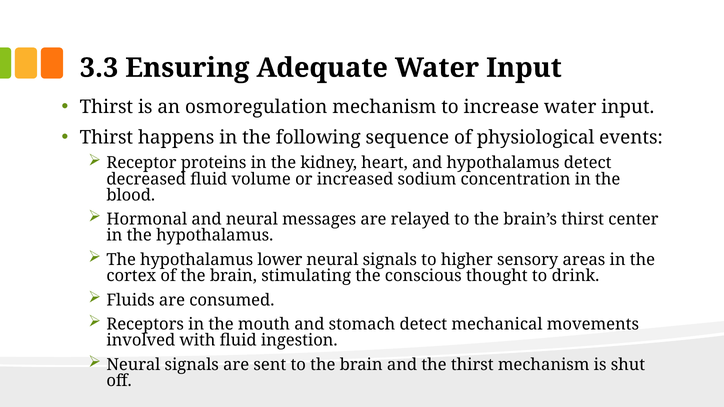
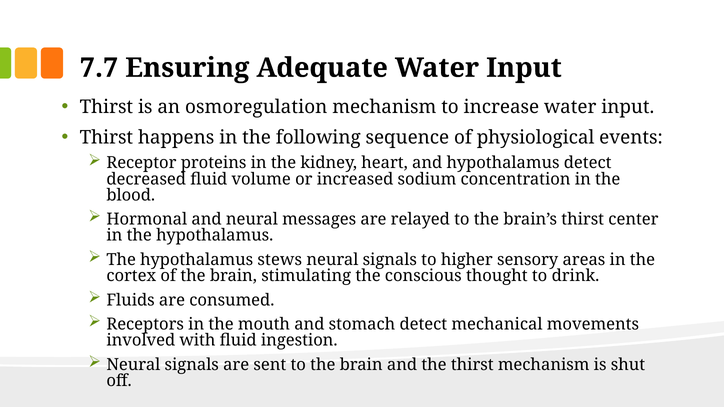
3.3: 3.3 -> 7.7
lower: lower -> stews
